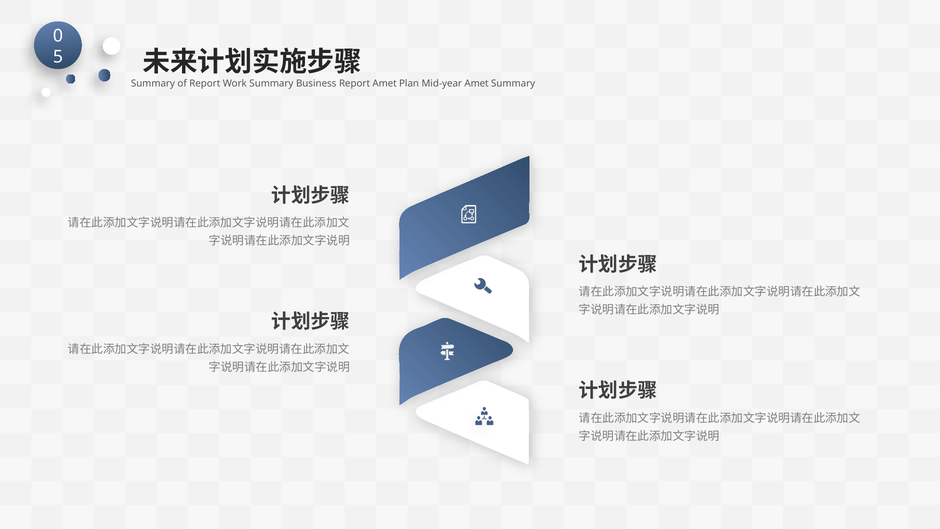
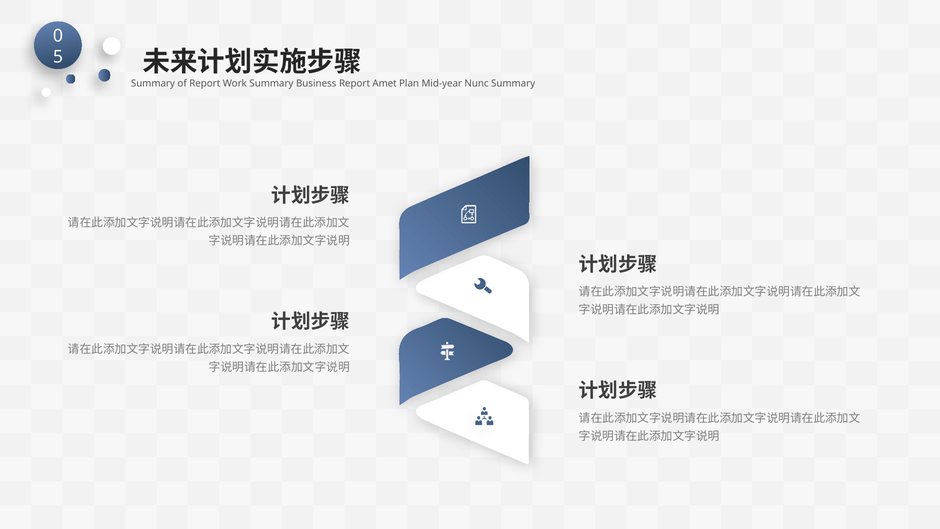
Mid-year Amet: Amet -> Nunc
